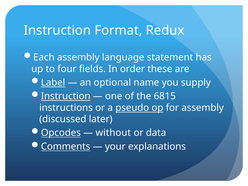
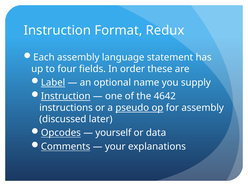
6815: 6815 -> 4642
without: without -> yourself
